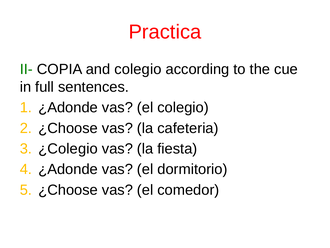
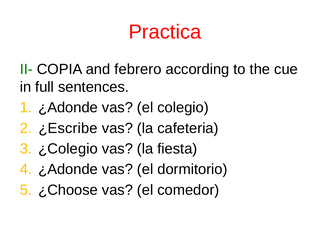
and colegio: colegio -> febrero
¿Choose at (68, 128): ¿Choose -> ¿Escribe
